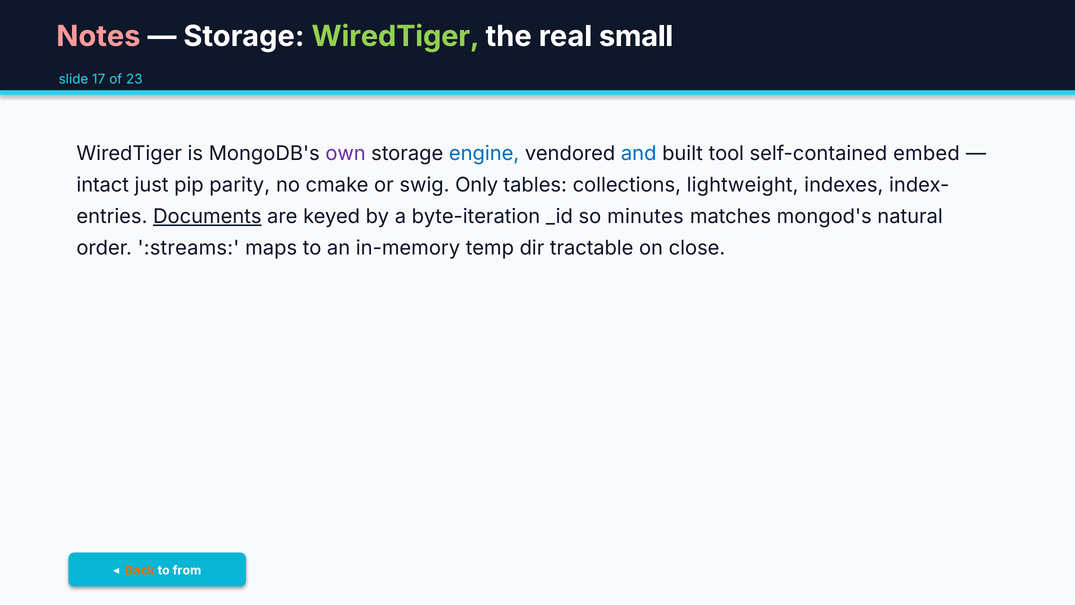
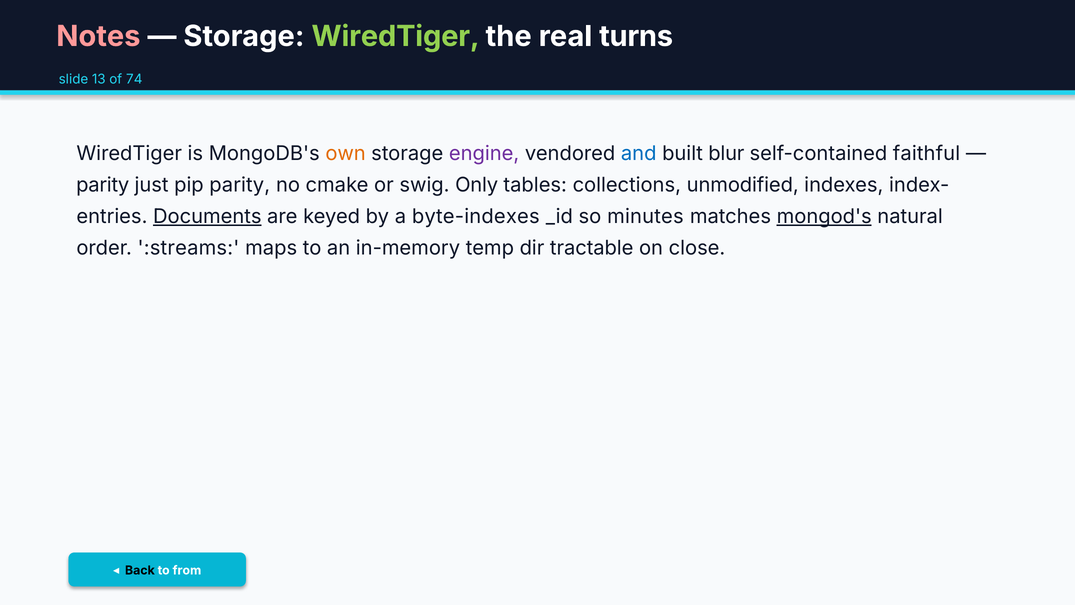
small: small -> turns
17: 17 -> 13
23: 23 -> 74
own colour: purple -> orange
engine colour: blue -> purple
tool: tool -> blur
embed: embed -> faithful
intact at (103, 185): intact -> parity
lightweight: lightweight -> unmodified
byte-iteration: byte-iteration -> byte-indexes
mongod's underline: none -> present
Back colour: orange -> black
